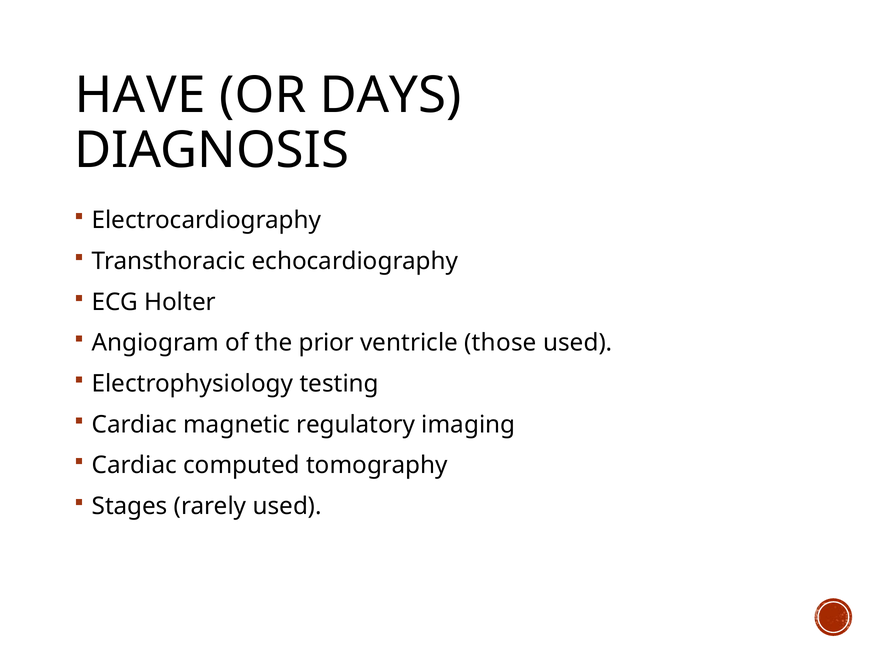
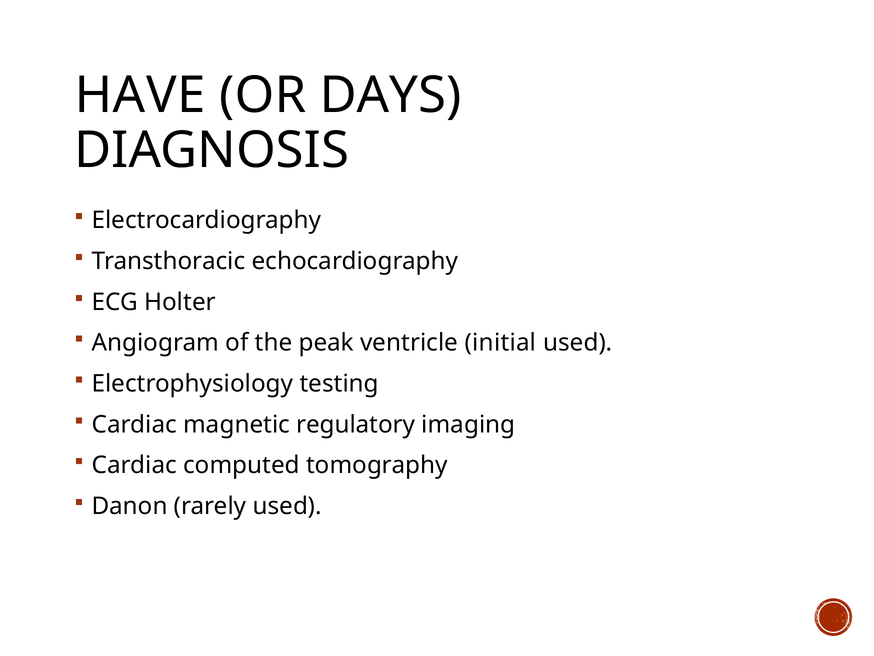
prior: prior -> peak
those: those -> initial
Stages: Stages -> Danon
